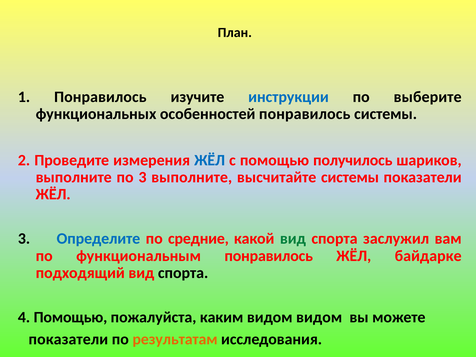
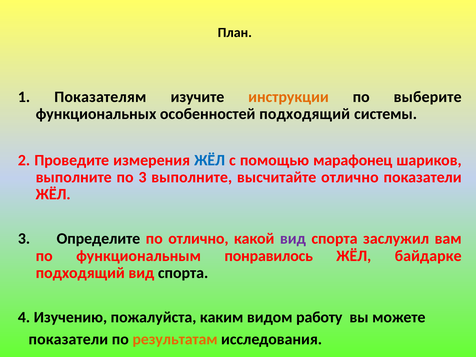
1 Понравилось: Понравилось -> Показателям
инструкции colour: blue -> orange
особенностей понравилось: понравилось -> подходящий
получилось: получилось -> марафонец
высчитайте системы: системы -> отлично
Определите colour: blue -> black
по средние: средние -> отлично
вид at (293, 239) colour: green -> purple
4 Помощью: Помощью -> Изучению
видом видом: видом -> работу
